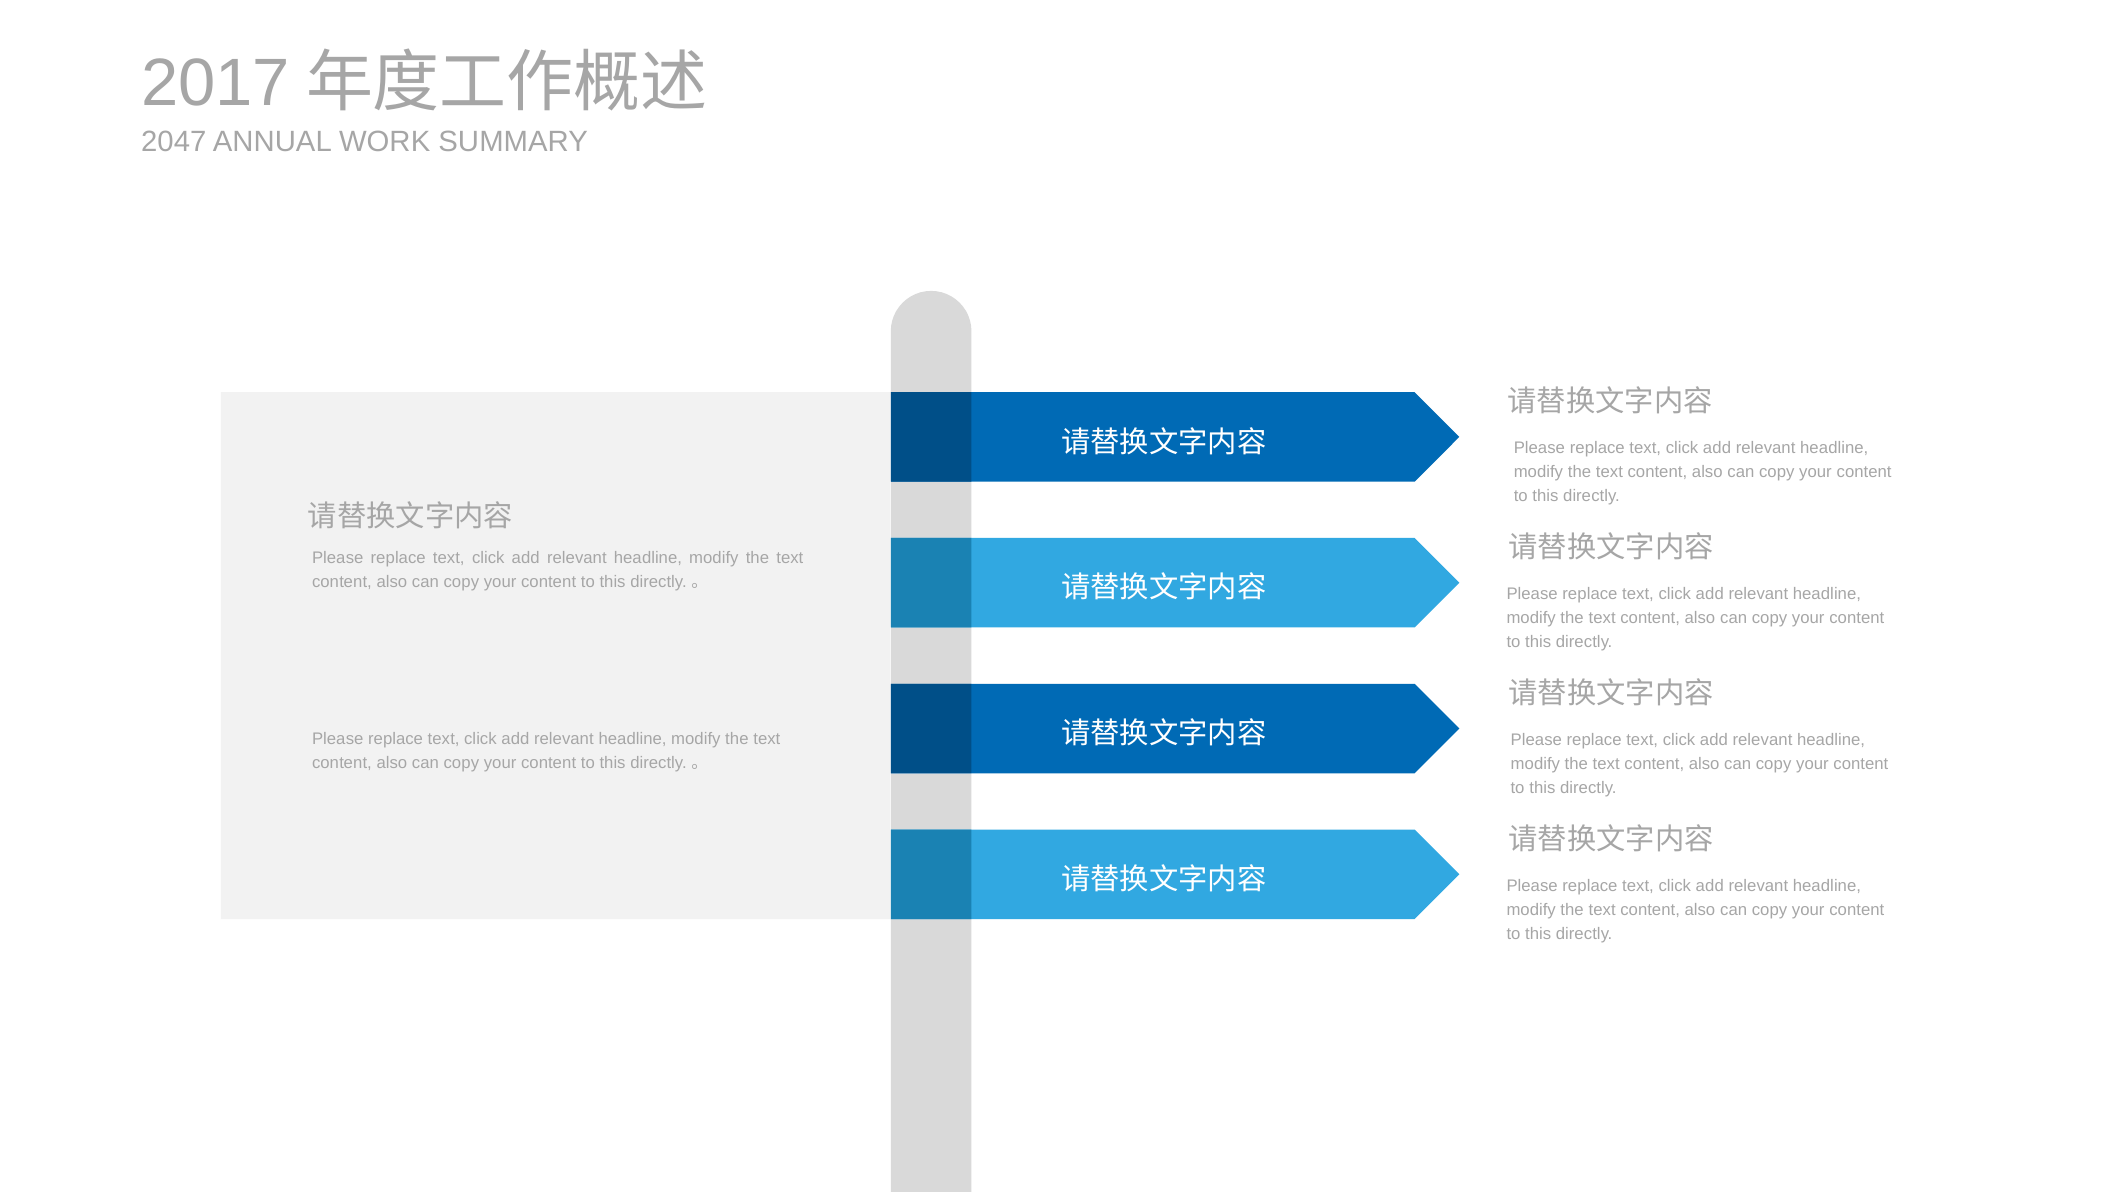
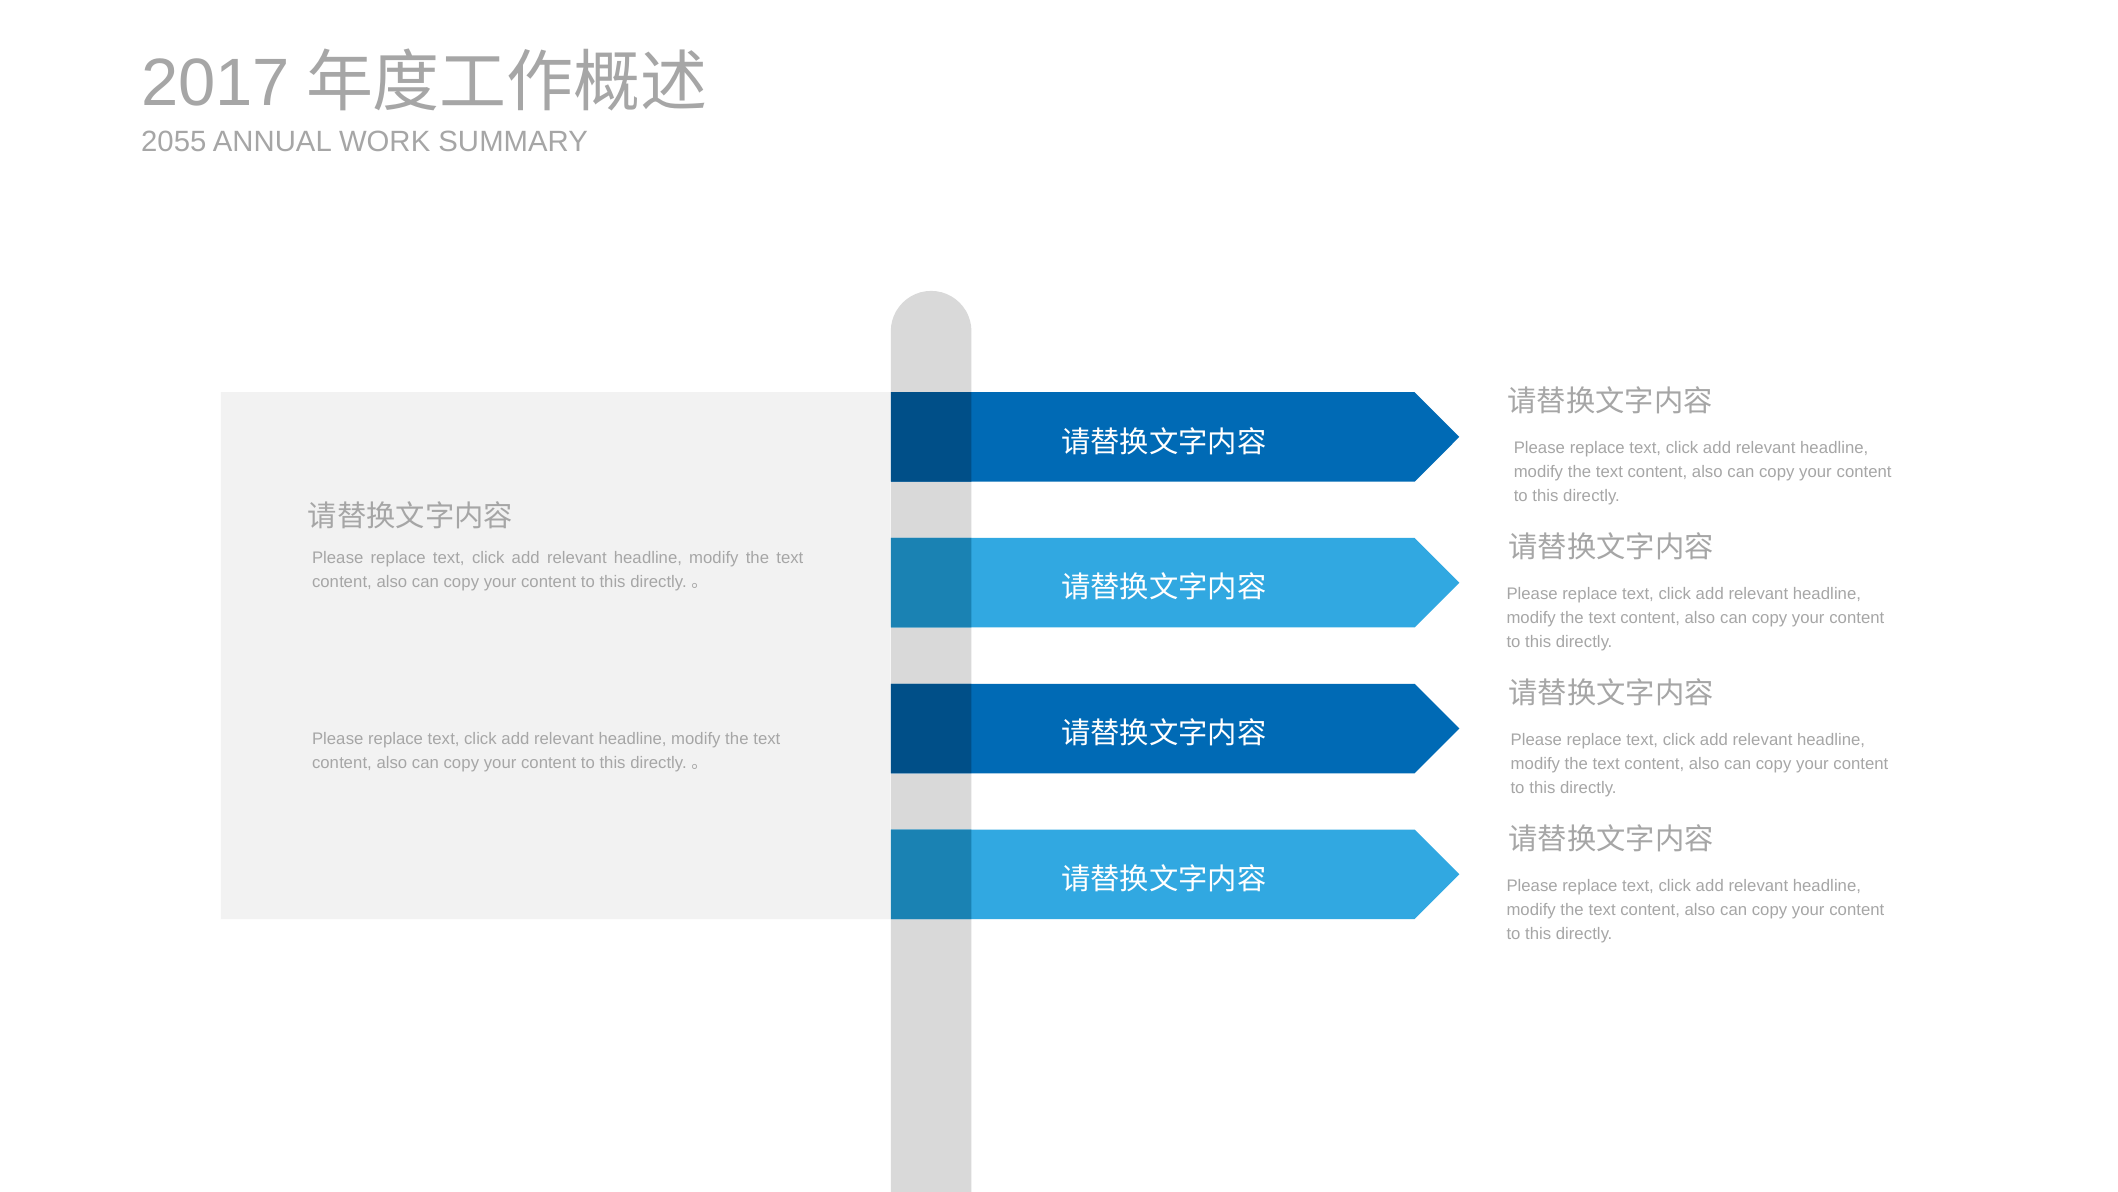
2047: 2047 -> 2055
